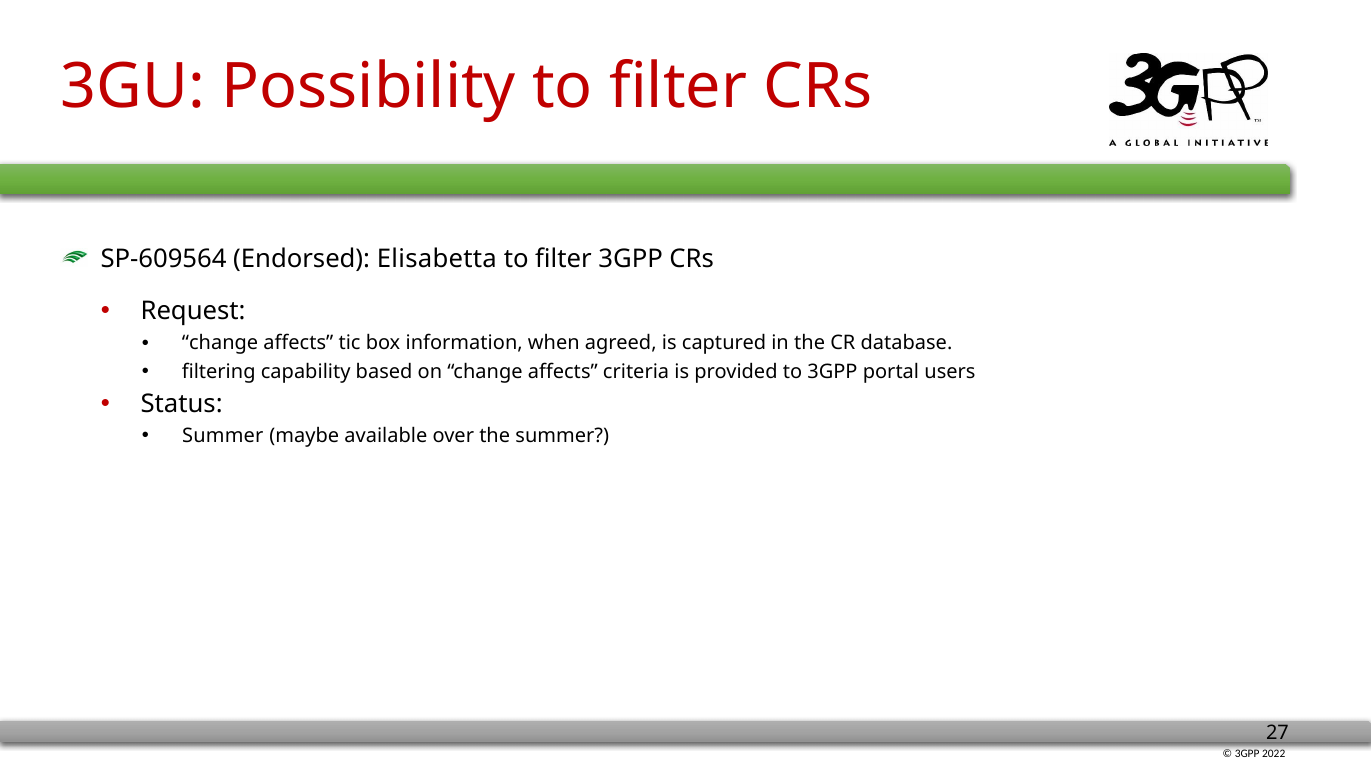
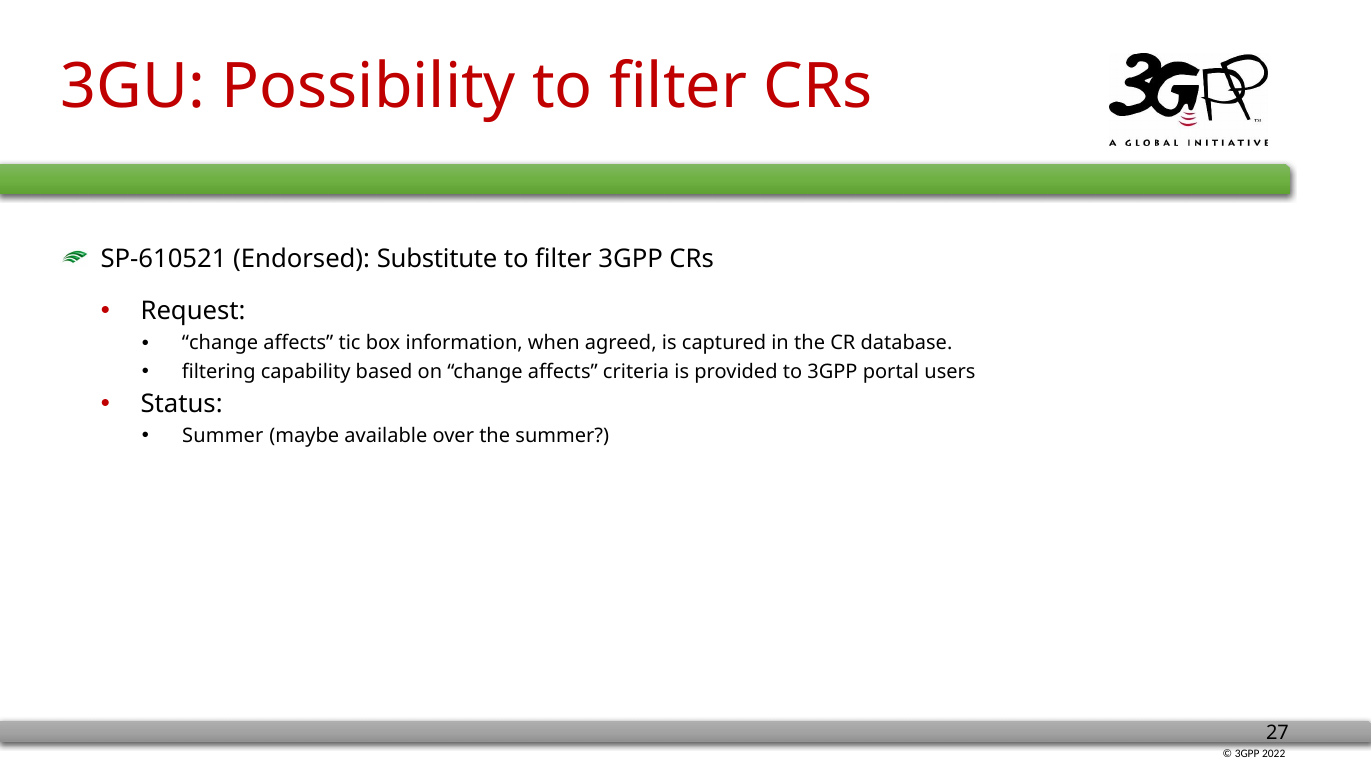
SP-609564: SP-609564 -> SP-610521
Elisabetta: Elisabetta -> Substitute
